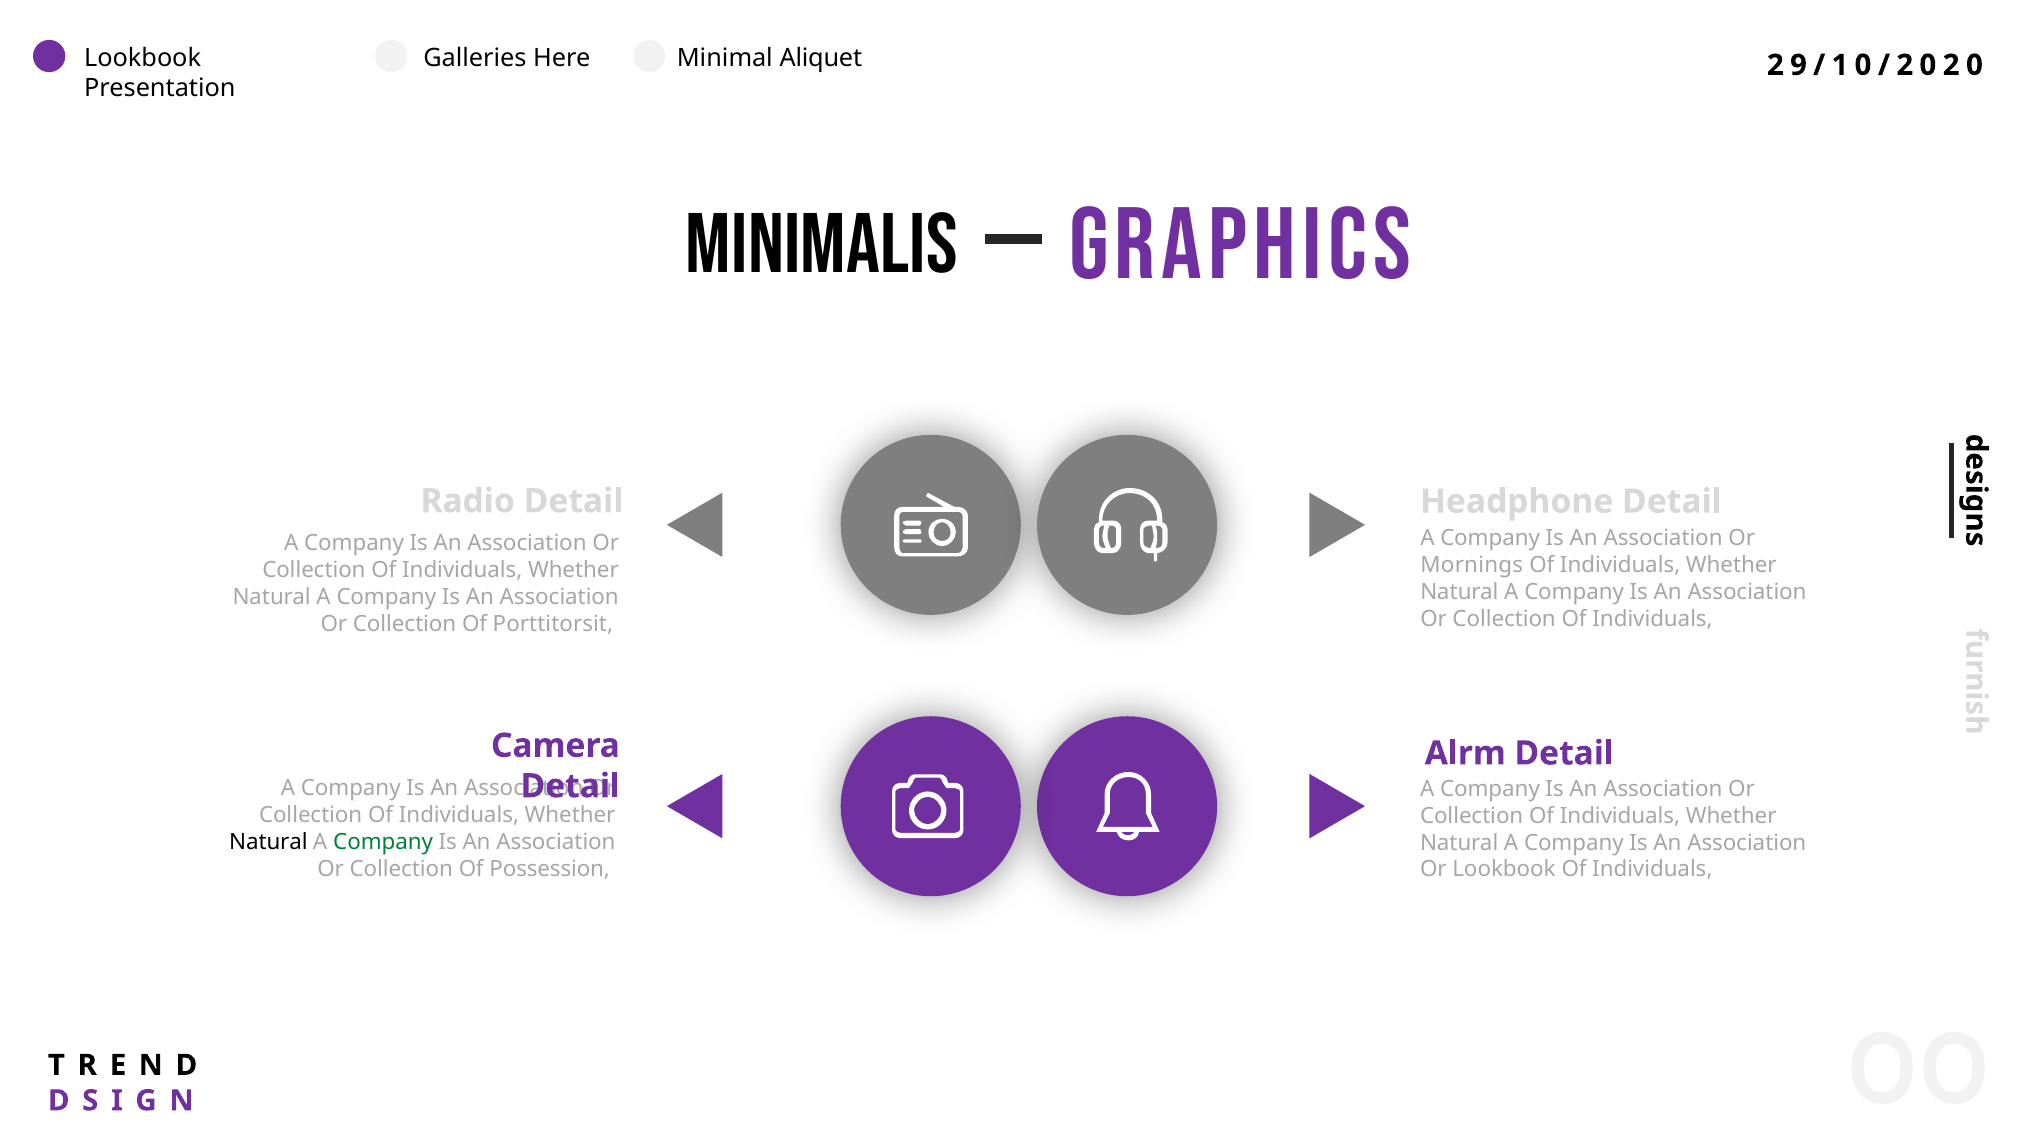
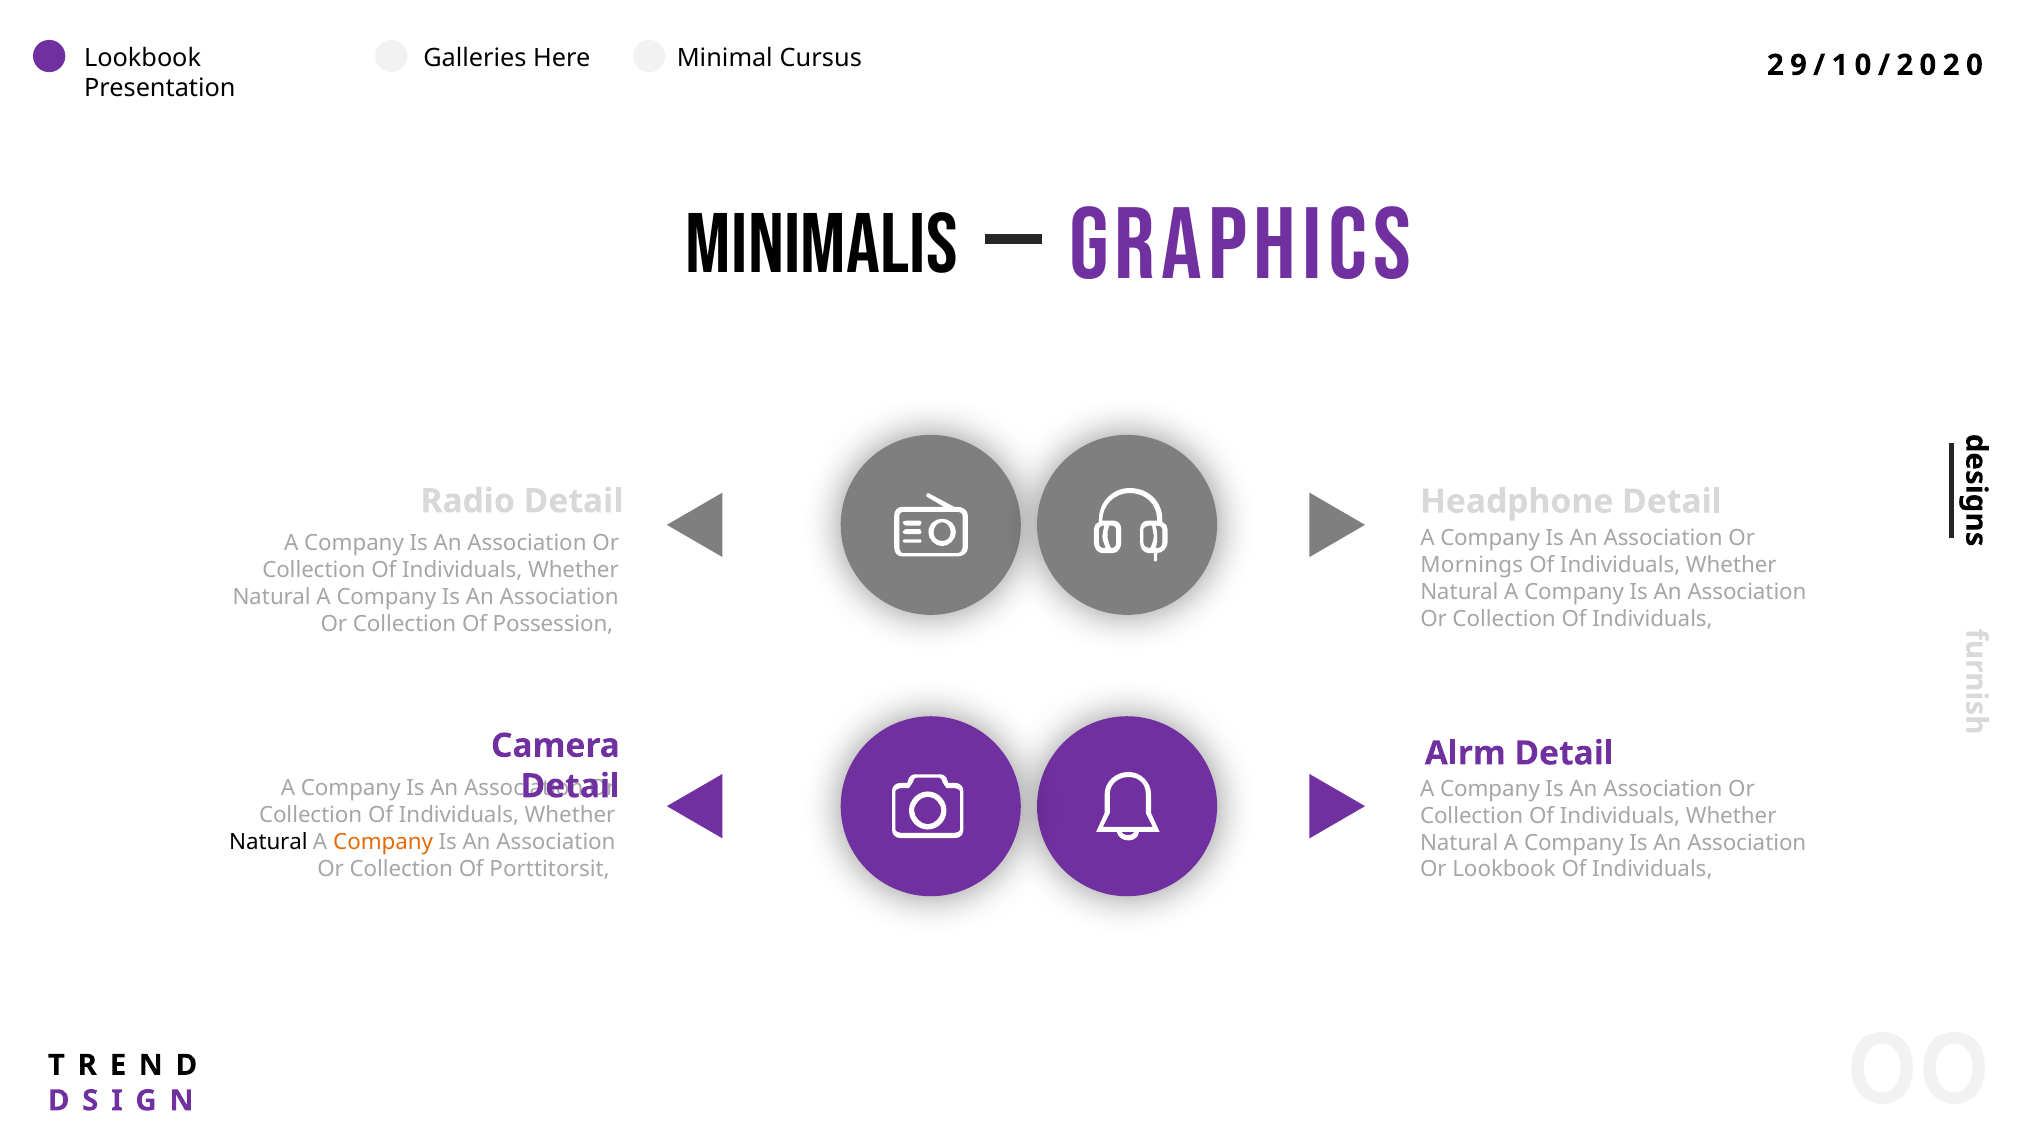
Aliquet: Aliquet -> Cursus
Porttitorsit: Porttitorsit -> Possession
Company at (383, 842) colour: green -> orange
Possession: Possession -> Porttitorsit
